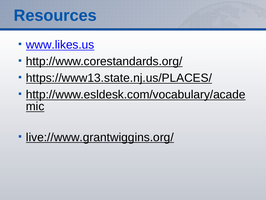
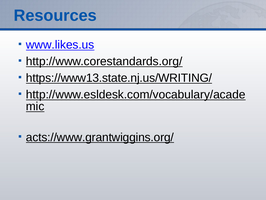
https://www13.state.nj.us/PLACES/: https://www13.state.nj.us/PLACES/ -> https://www13.state.nj.us/WRITING/
live://www.grantwiggins.org/: live://www.grantwiggins.org/ -> acts://www.grantwiggins.org/
